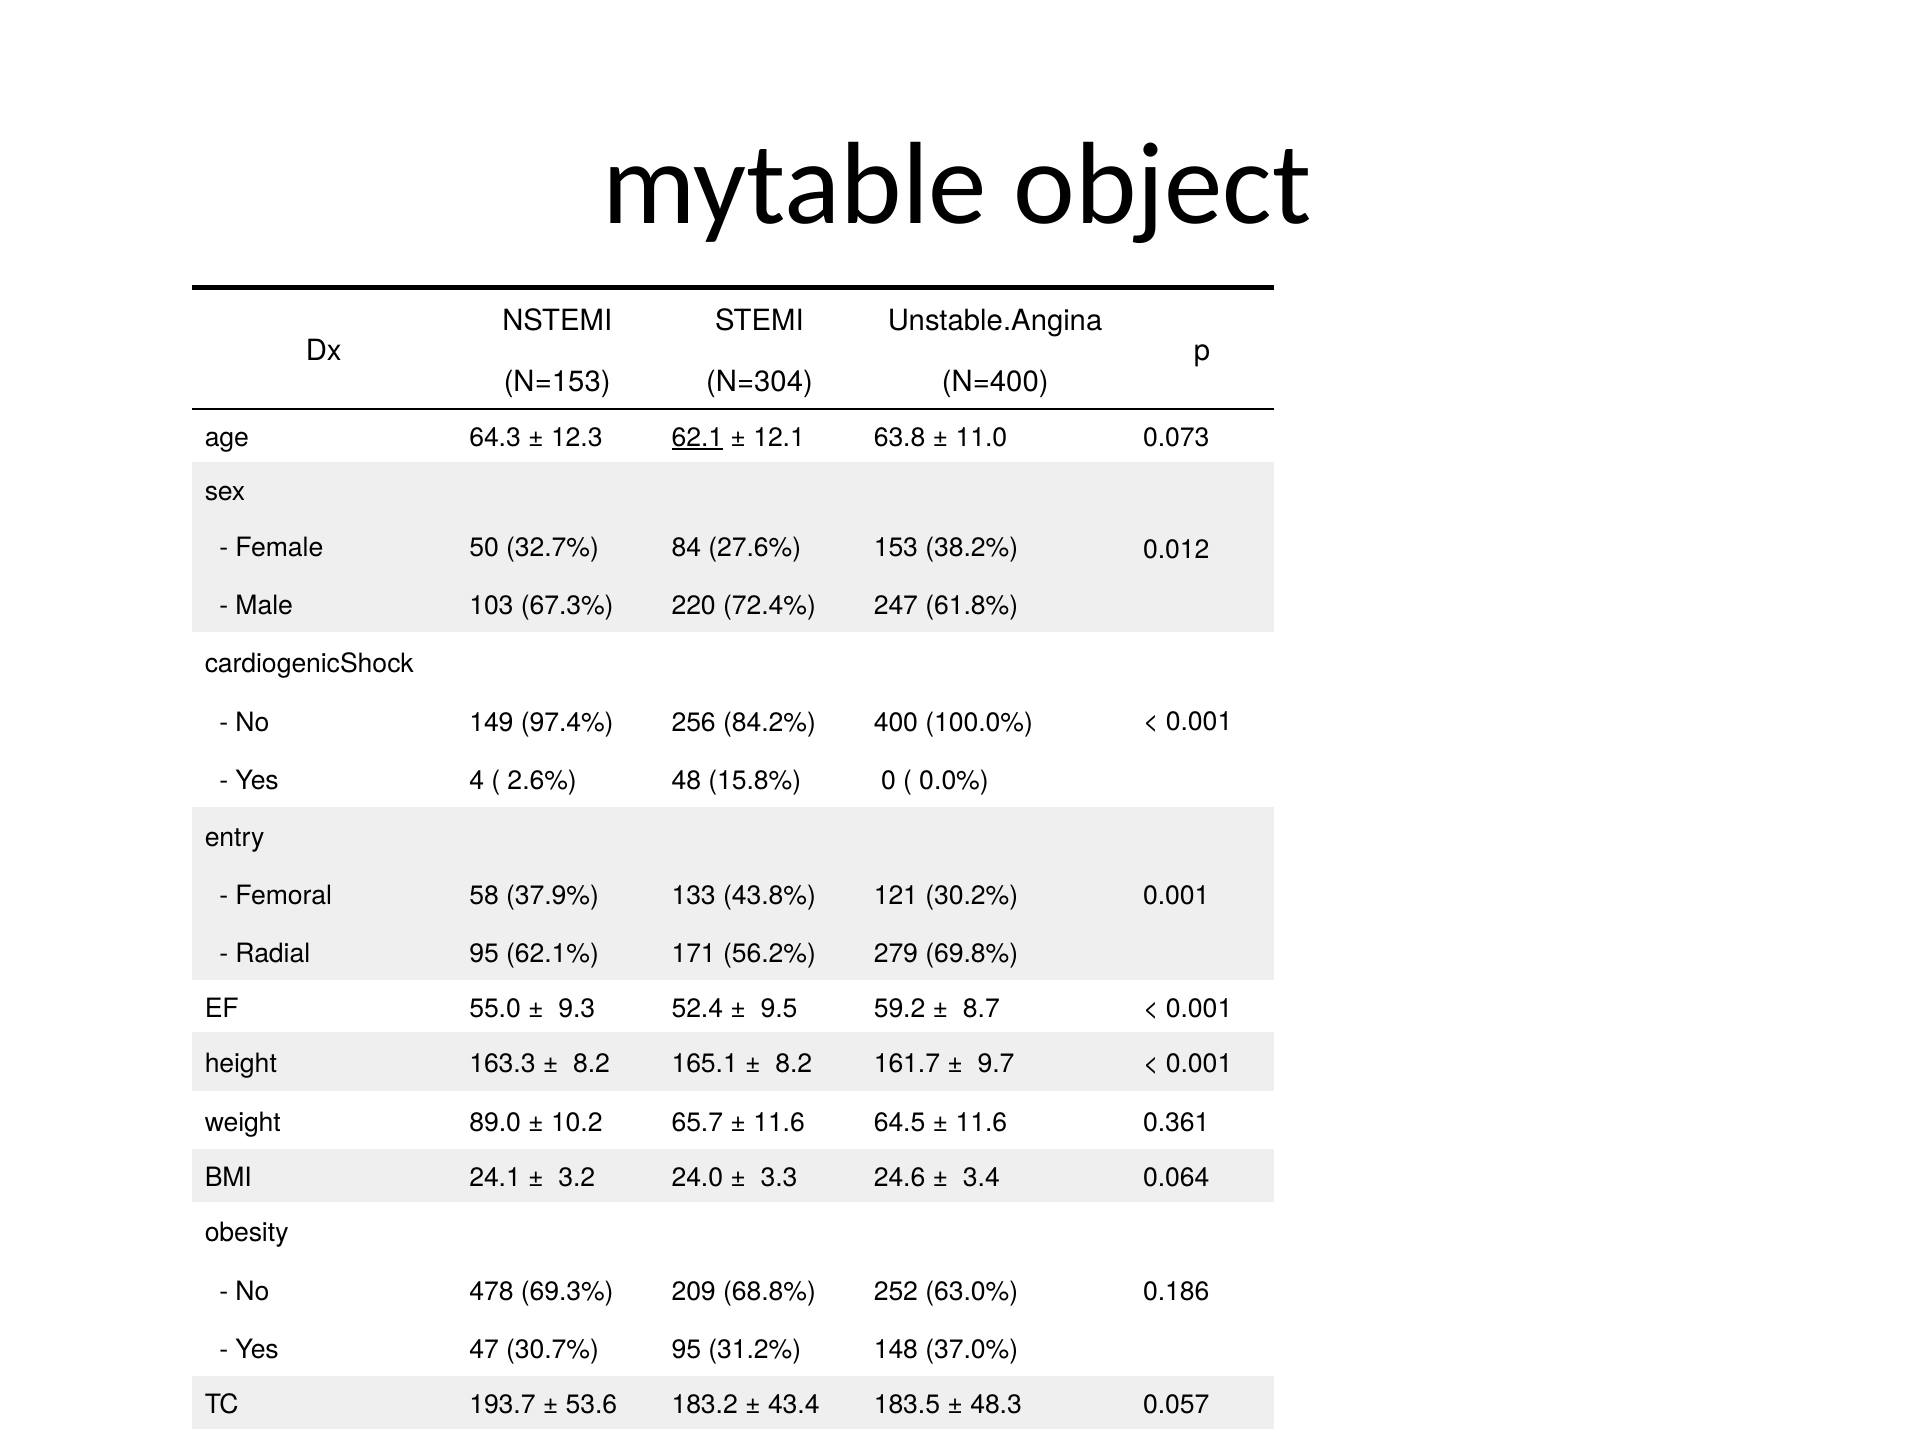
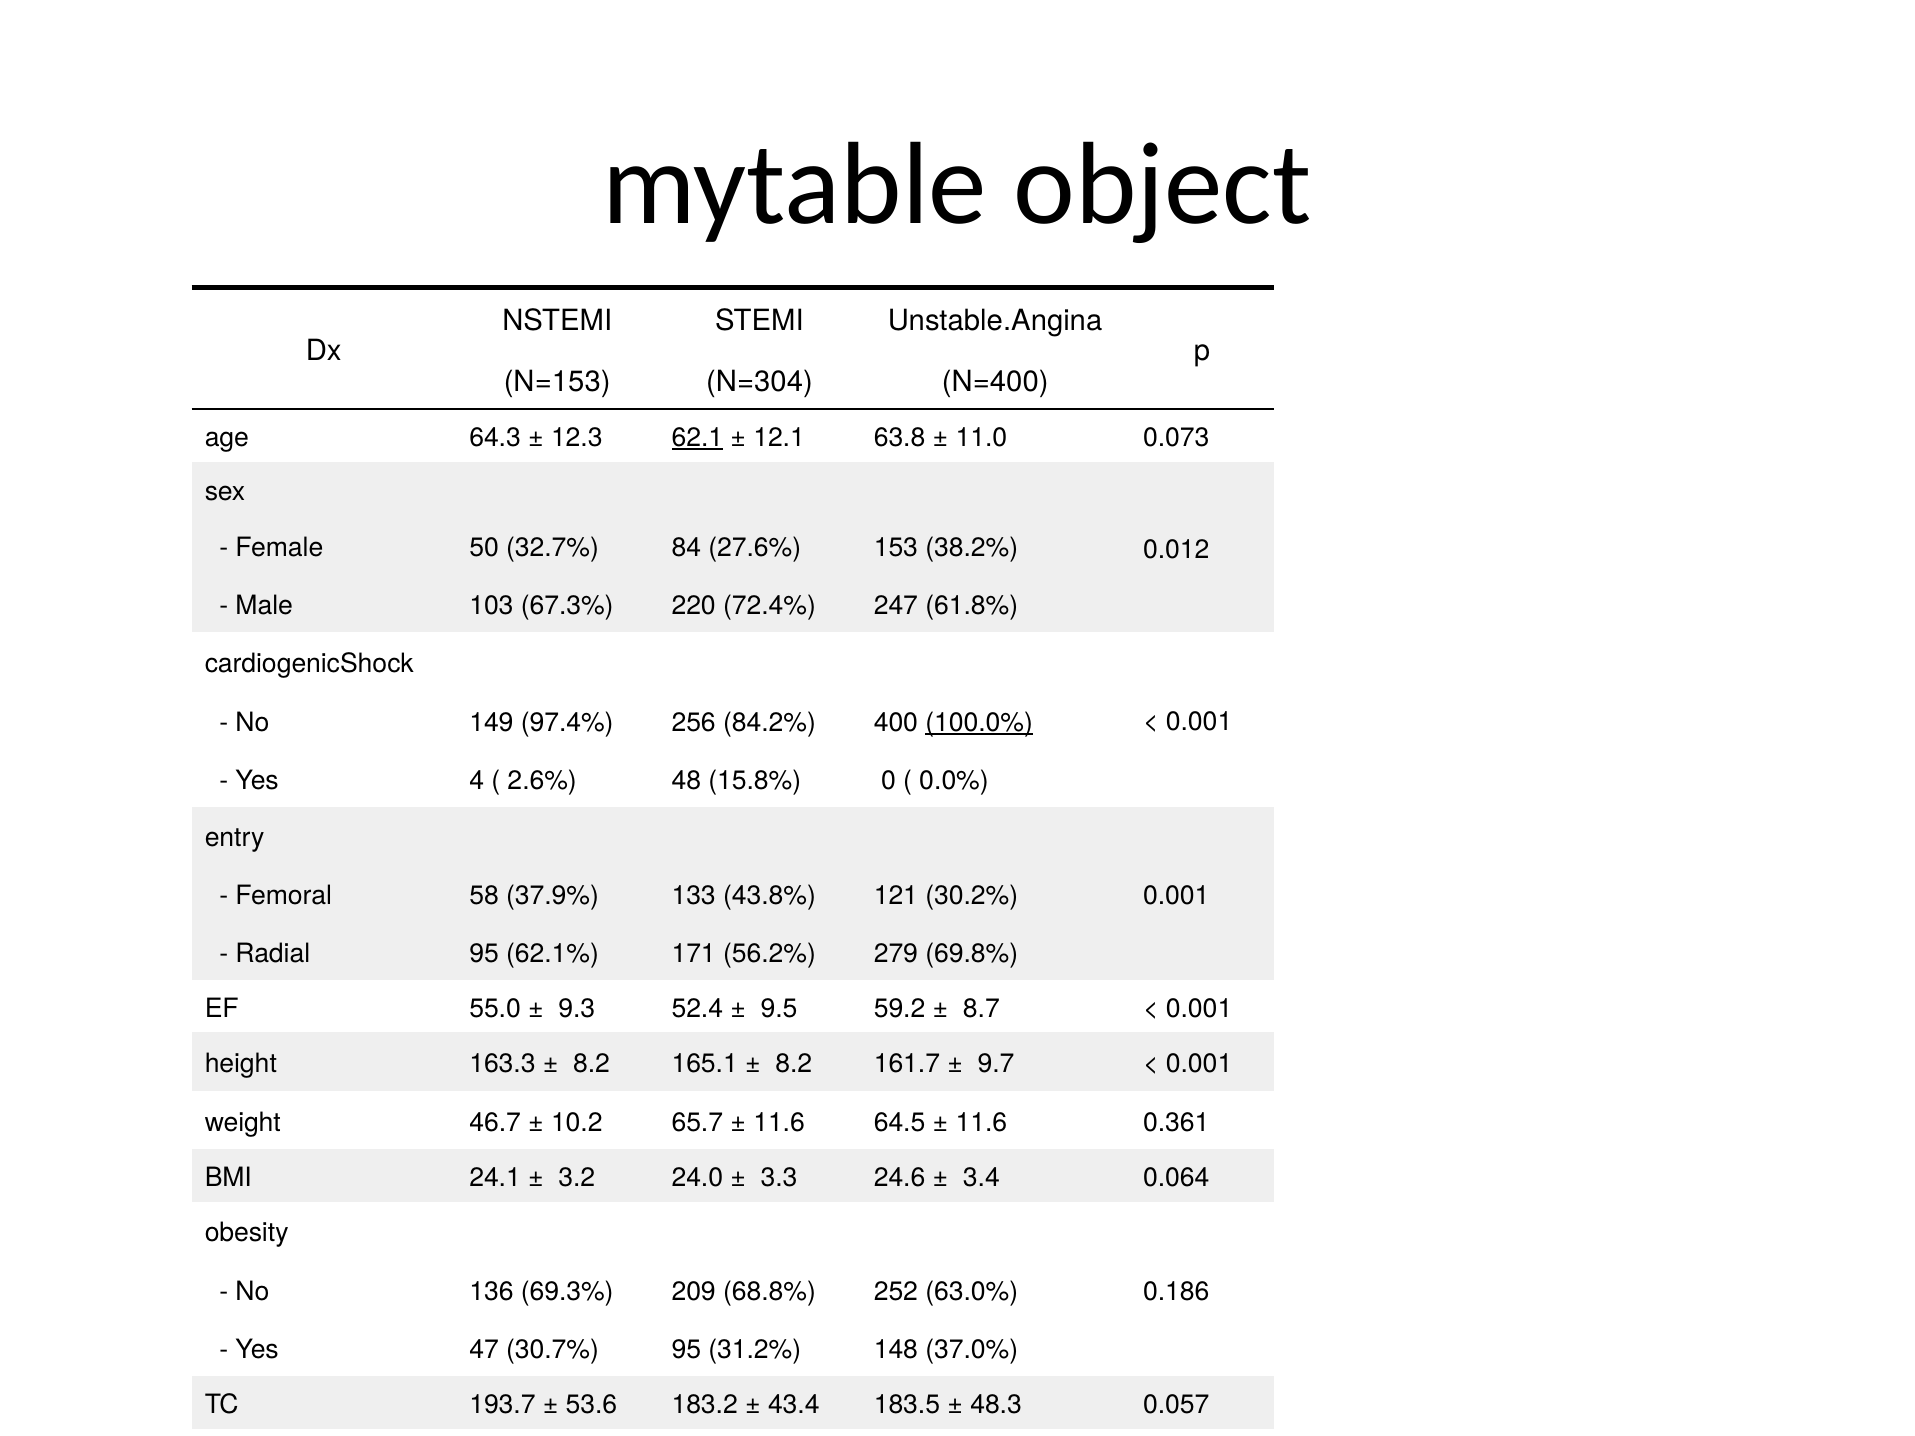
100.0% underline: none -> present
89.0: 89.0 -> 46.7
478: 478 -> 136
